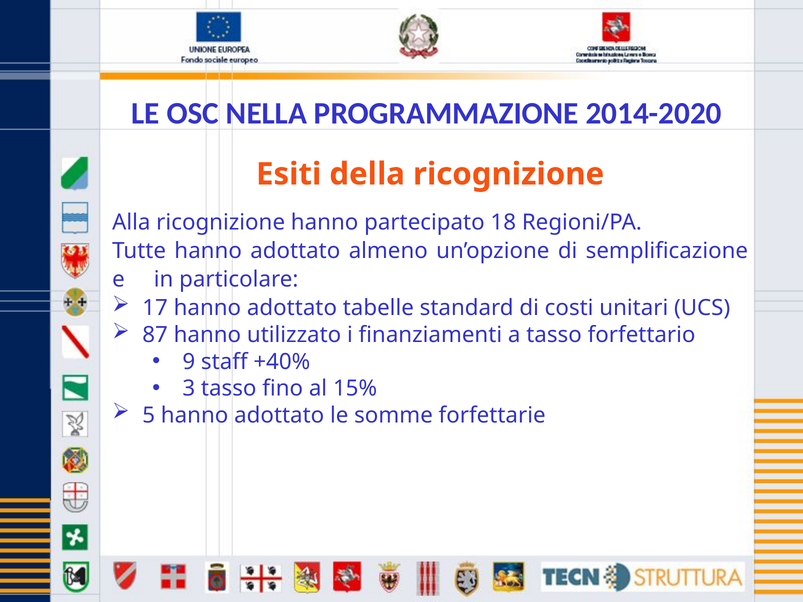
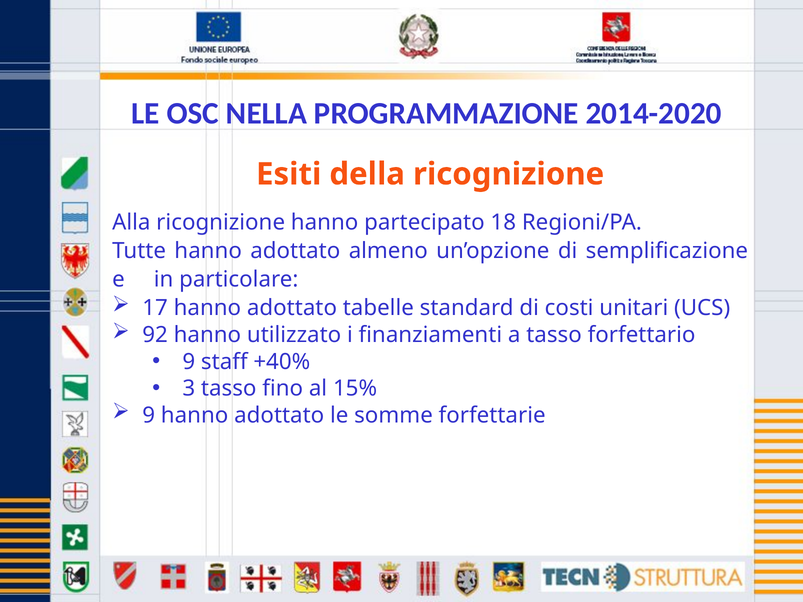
87: 87 -> 92
5 at (149, 415): 5 -> 9
